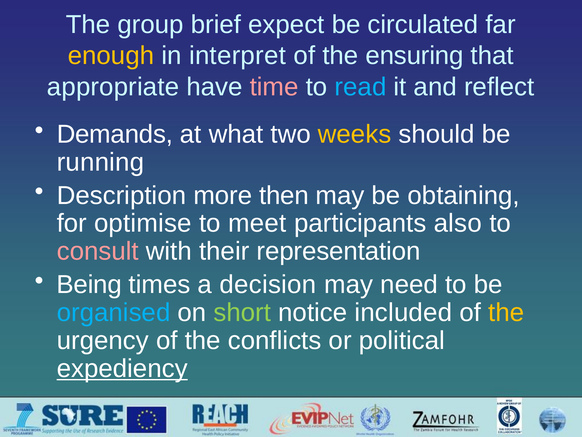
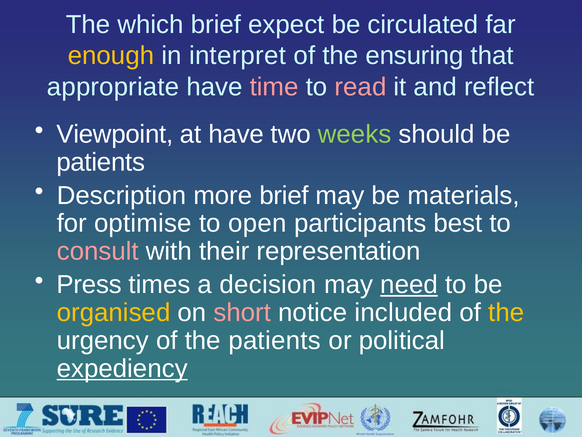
group: group -> which
read colour: light blue -> pink
Demands: Demands -> Viewpoint
at what: what -> have
weeks colour: yellow -> light green
running at (100, 162): running -> patients
more then: then -> brief
obtaining: obtaining -> materials
meet: meet -> open
also: also -> best
Being: Being -> Press
need underline: none -> present
organised colour: light blue -> yellow
short colour: light green -> pink
the conflicts: conflicts -> patients
